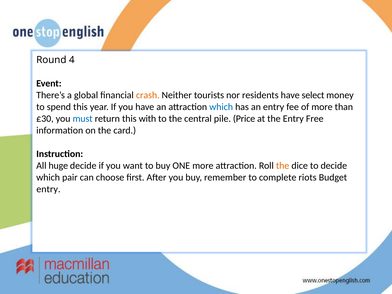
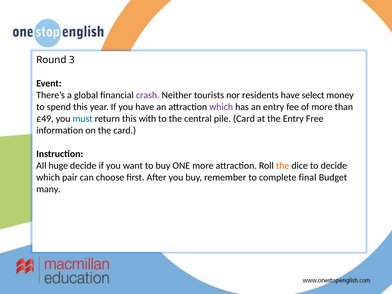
4: 4 -> 3
crash colour: orange -> purple
which at (221, 107) colour: blue -> purple
£30: £30 -> £49
pile Price: Price -> Card
riots: riots -> final
entry at (48, 189): entry -> many
